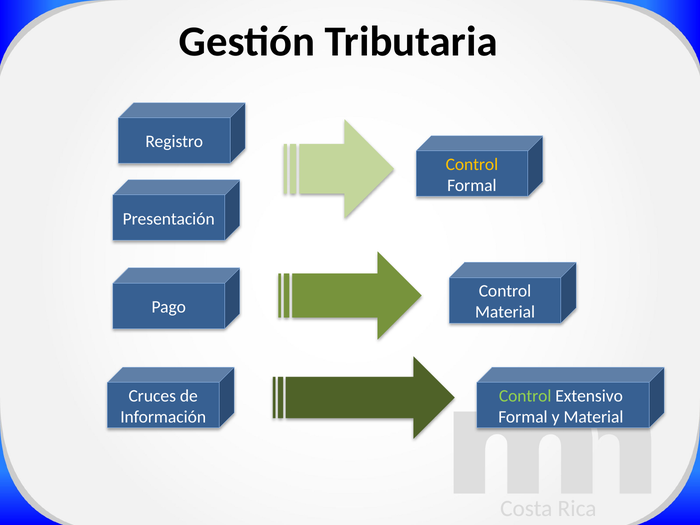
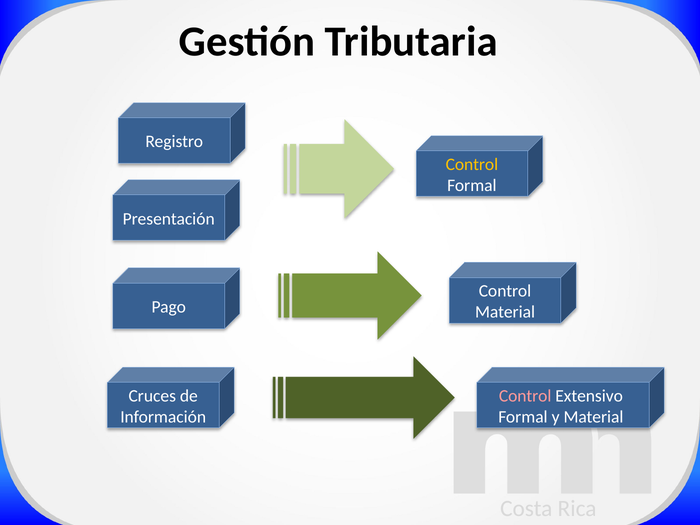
Control at (525, 396) colour: light green -> pink
